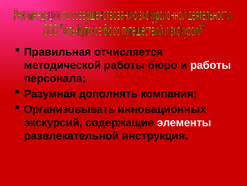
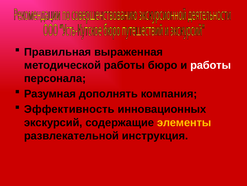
отчисляется: отчисляется -> выраженная
Организовывать: Организовывать -> Эффективность
элементы colour: white -> yellow
